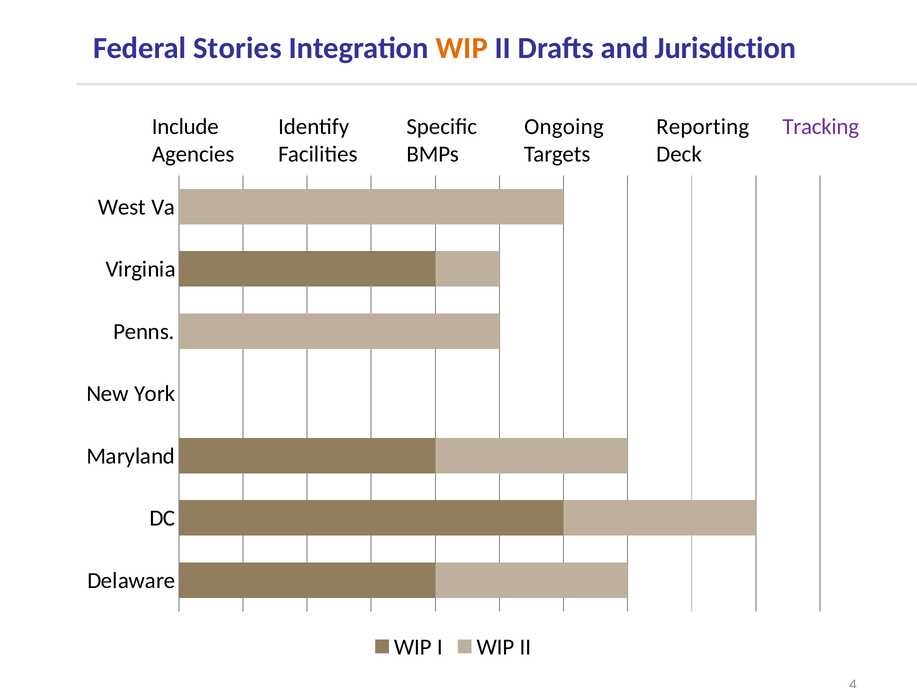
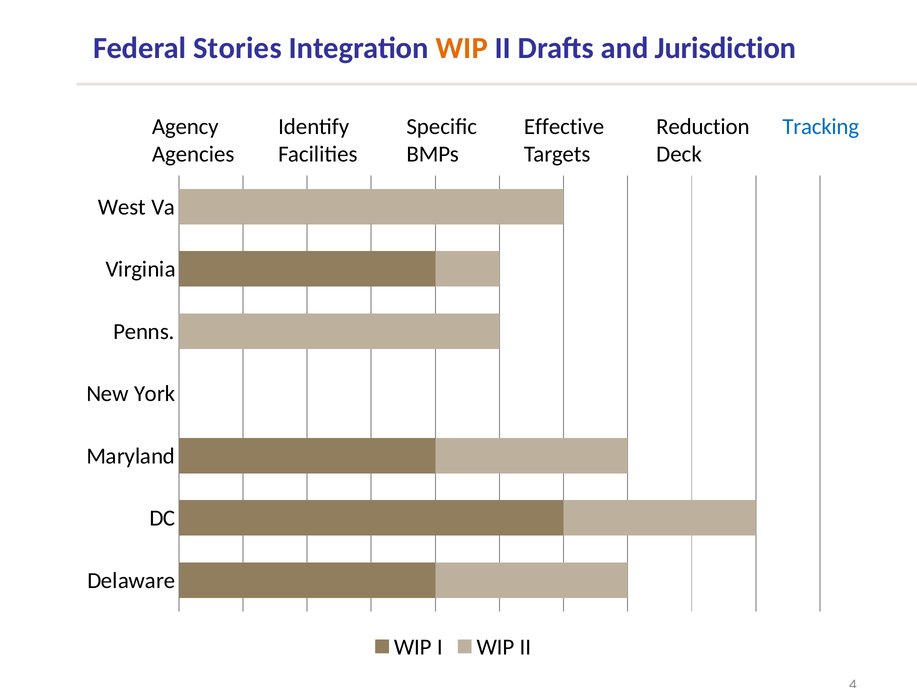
Tracking colour: purple -> blue
Include: Include -> Agency
Ongoing: Ongoing -> Effective
Reporting: Reporting -> Reduction
